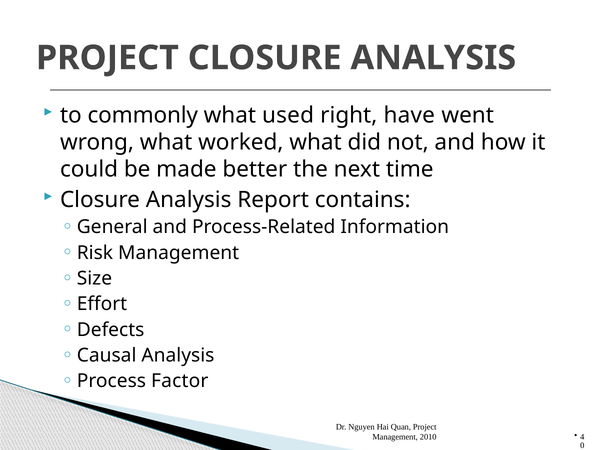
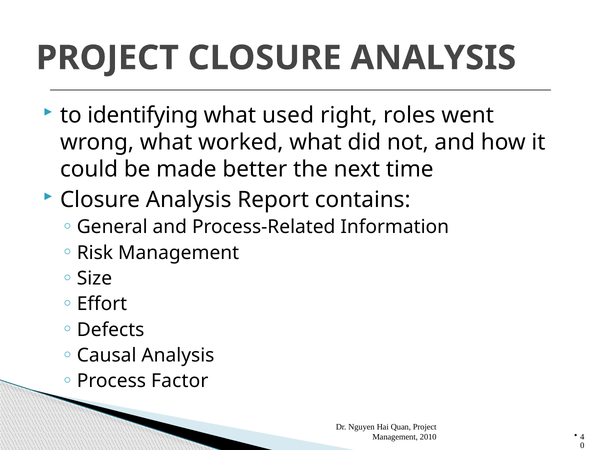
commonly: commonly -> identifying
have: have -> roles
